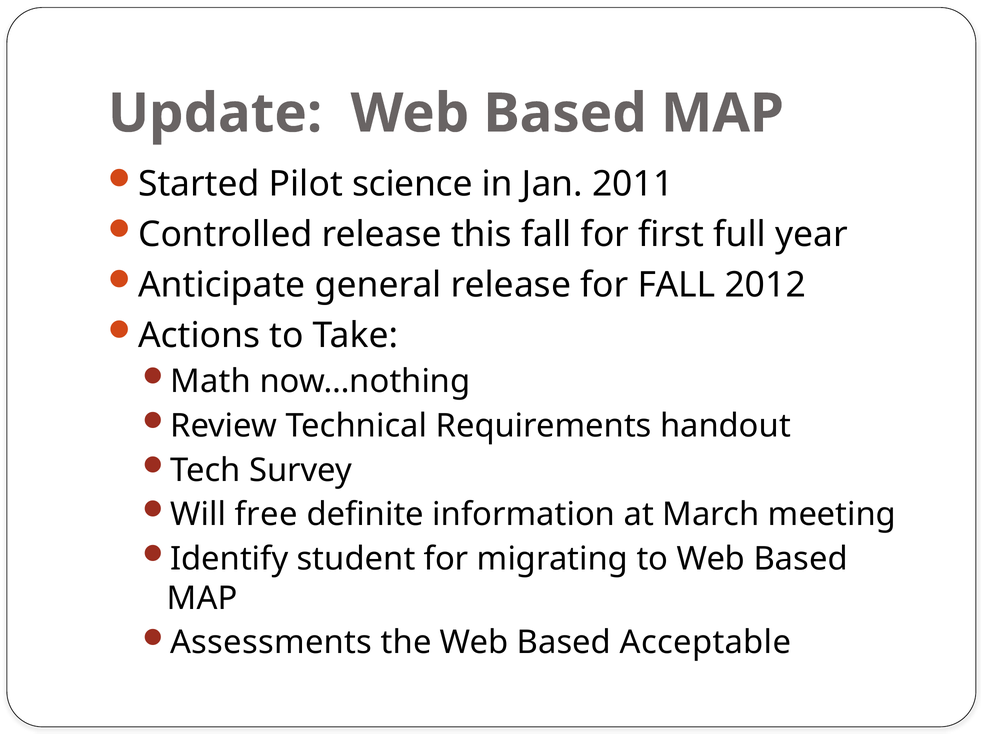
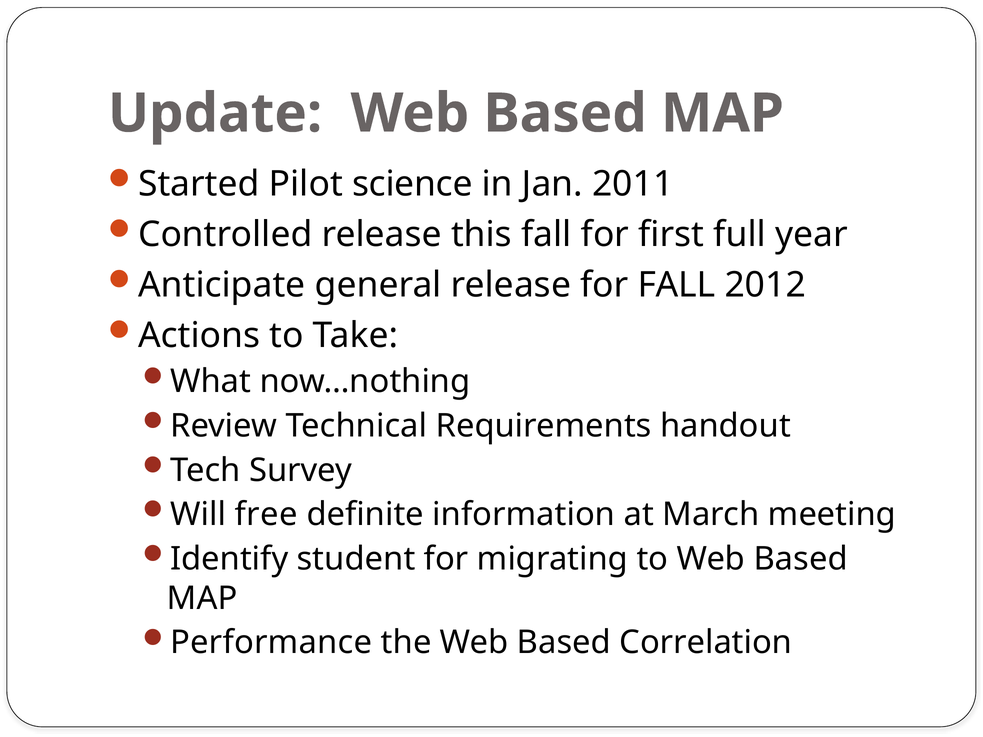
Math: Math -> What
Assessments: Assessments -> Performance
Acceptable: Acceptable -> Correlation
